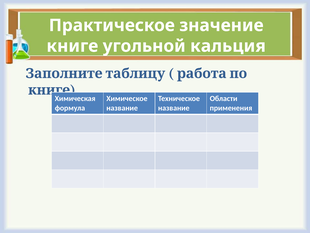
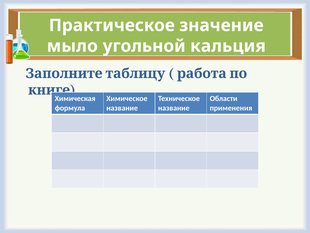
книге at (72, 46): книге -> мыло
